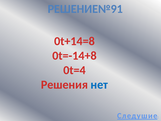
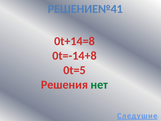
РЕШЕНИЕ№91: РЕШЕНИЕ№91 -> РЕШЕНИЕ№41
0t=4: 0t=4 -> 0t=5
нет colour: blue -> green
